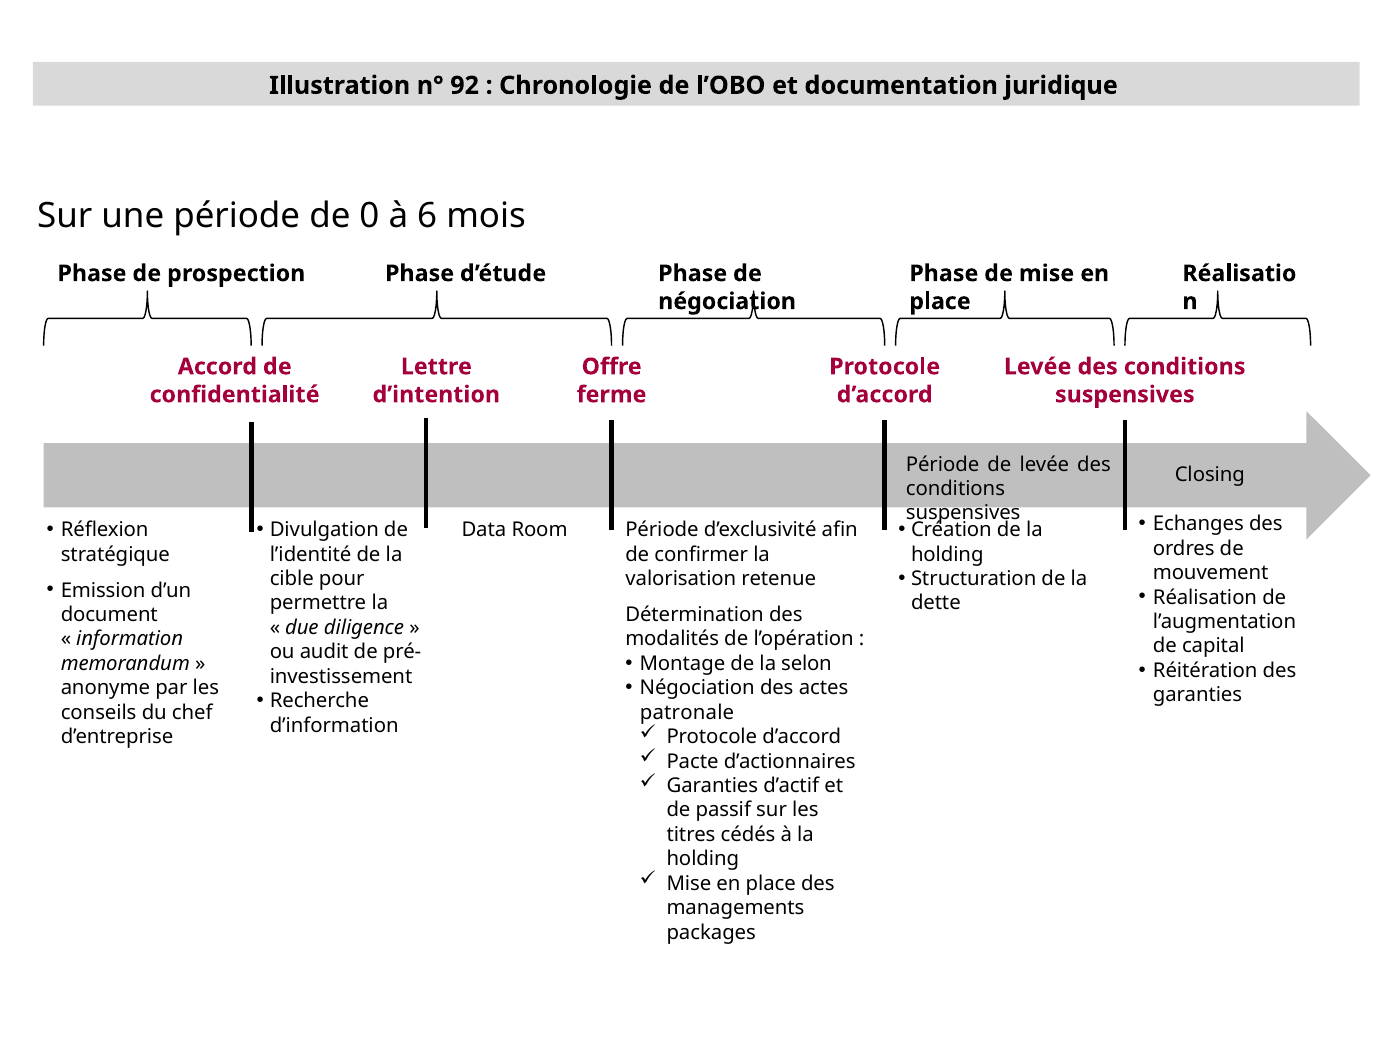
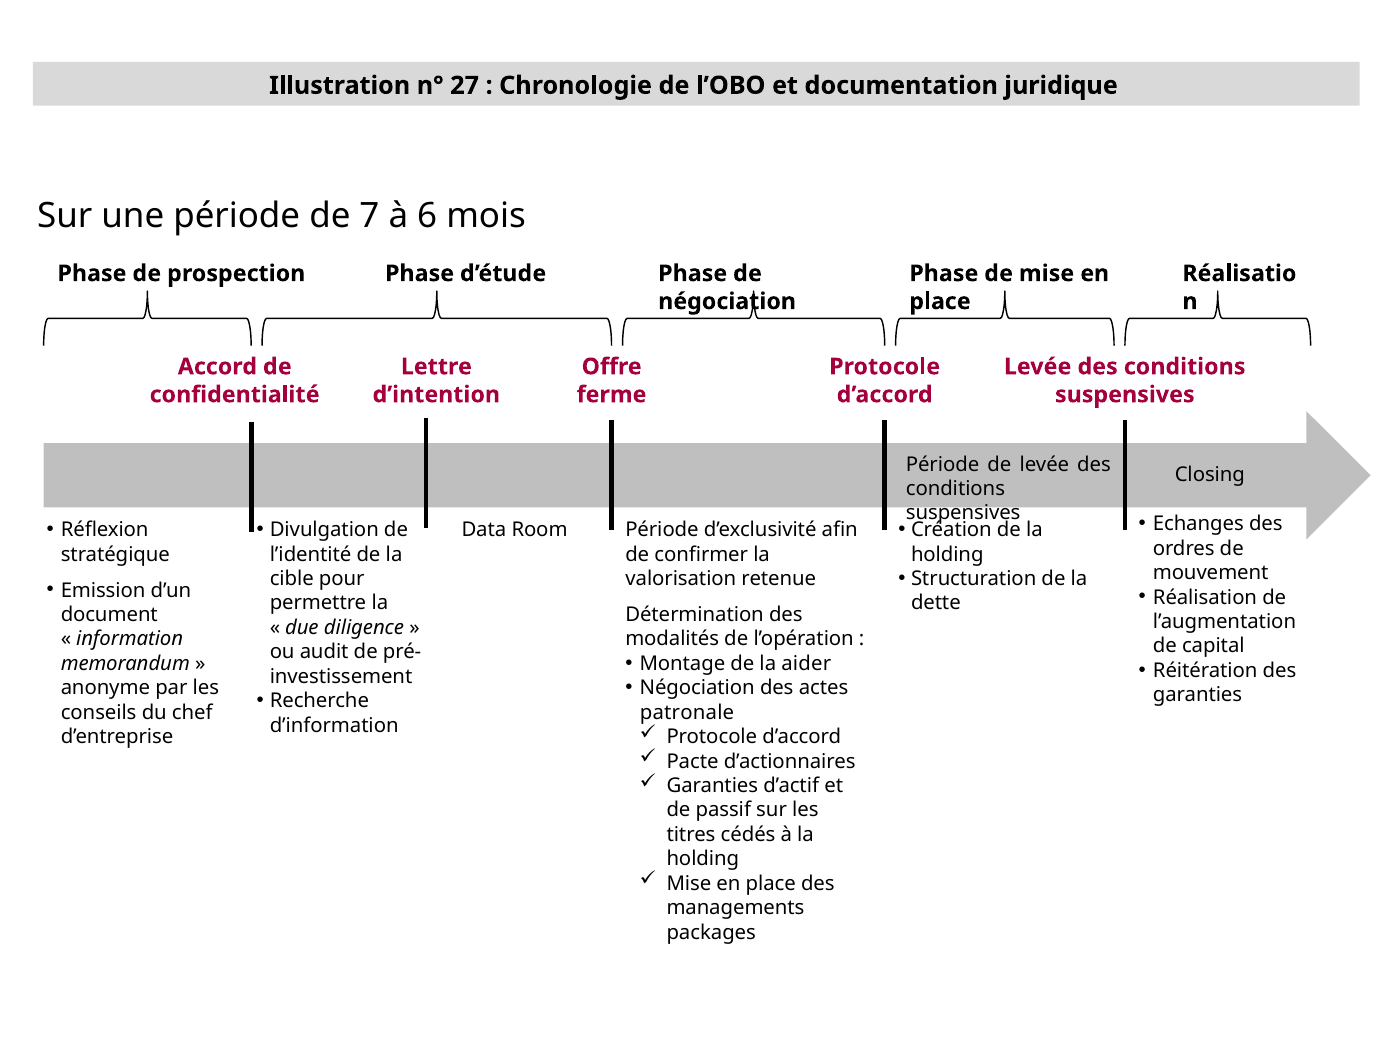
92: 92 -> 27
0: 0 -> 7
selon: selon -> aider
